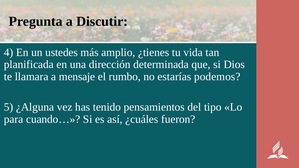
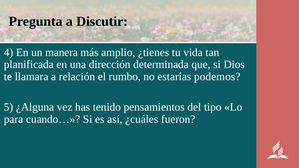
ustedes: ustedes -> manera
mensaje: mensaje -> relación
